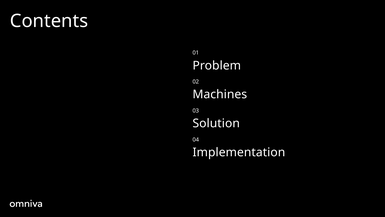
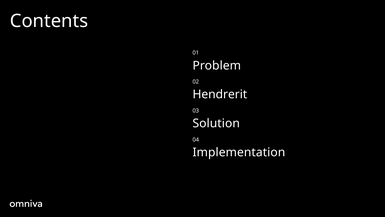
Machines: Machines -> Hendrerit
